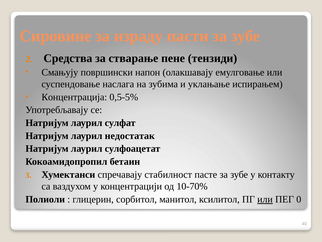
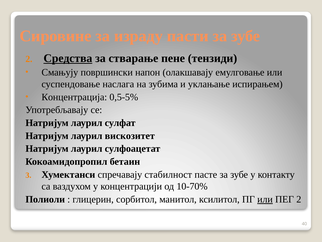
Средства underline: none -> present
недостатак: недостатак -> вискозитет
ПЕГ 0: 0 -> 2
